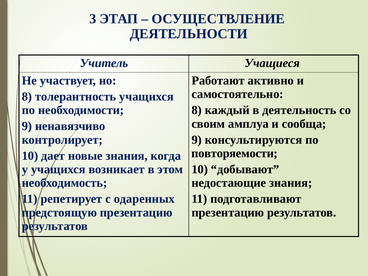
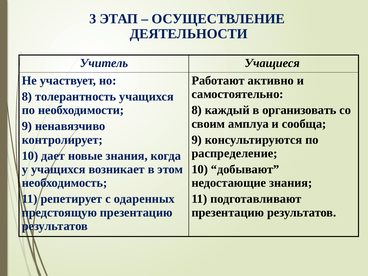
деятельность: деятельность -> организовать
повторяемости: повторяемости -> распределение
